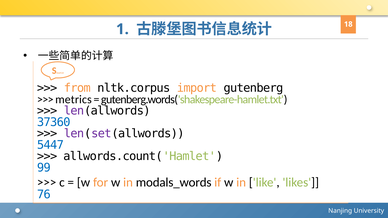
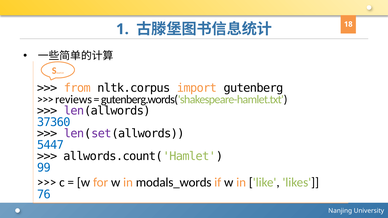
metrics: metrics -> reviews
